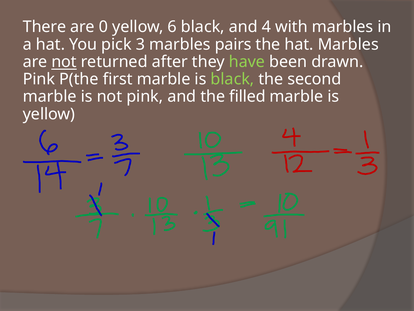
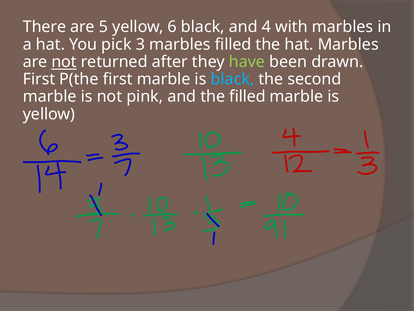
0: 0 -> 5
marbles pairs: pairs -> filled
Pink at (39, 79): Pink -> First
black at (232, 79) colour: light green -> light blue
